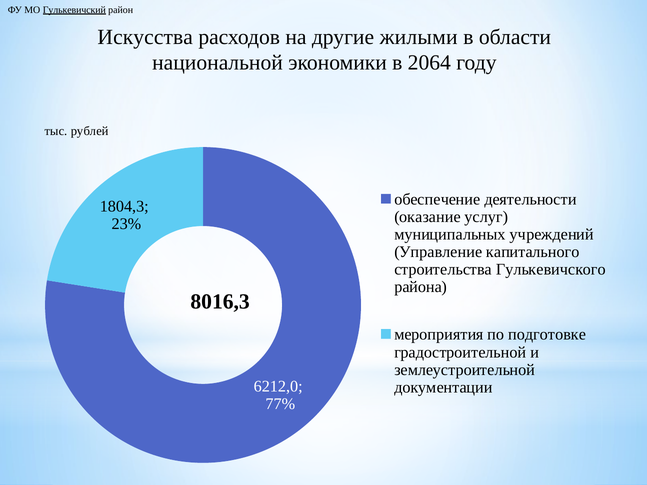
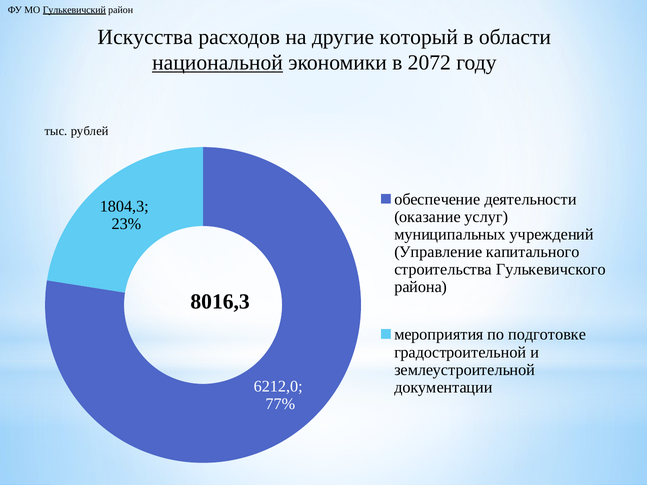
жилыми: жилыми -> который
национальной underline: none -> present
2064: 2064 -> 2072
